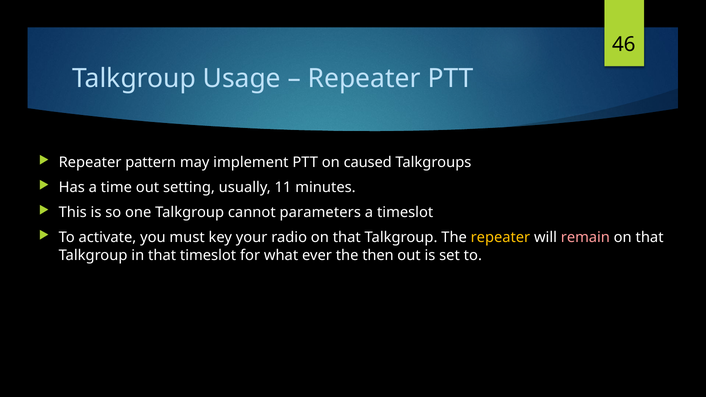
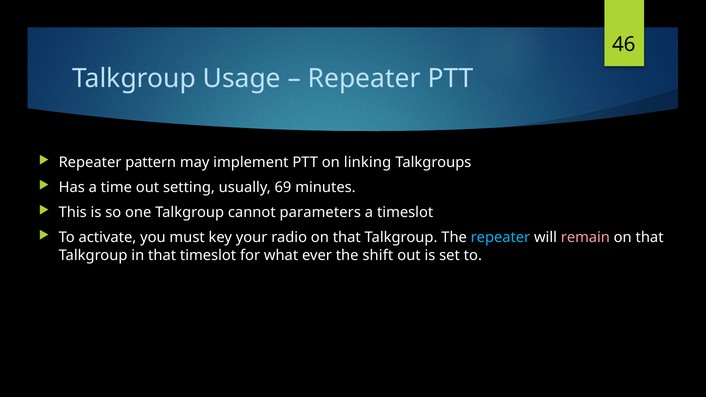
caused: caused -> linking
11: 11 -> 69
repeater at (500, 238) colour: yellow -> light blue
then: then -> shift
